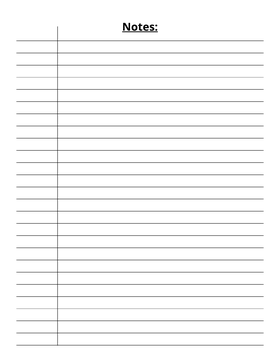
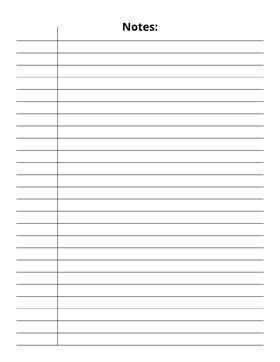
Notes underline: present -> none
